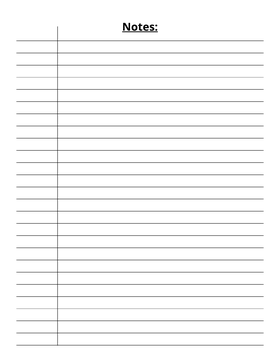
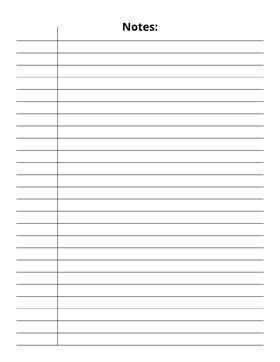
Notes underline: present -> none
